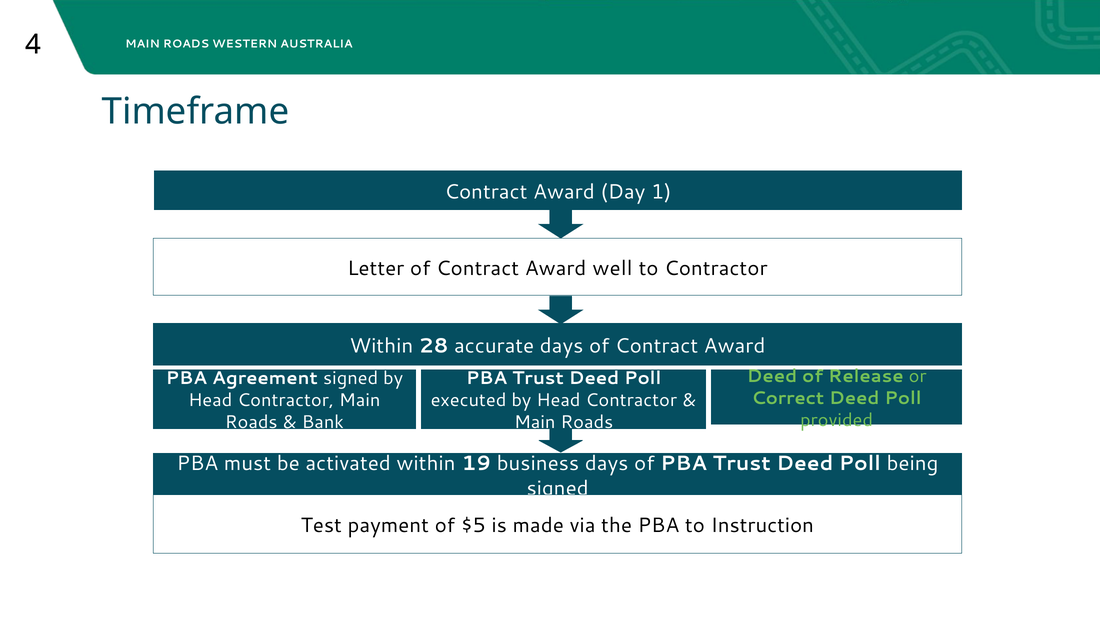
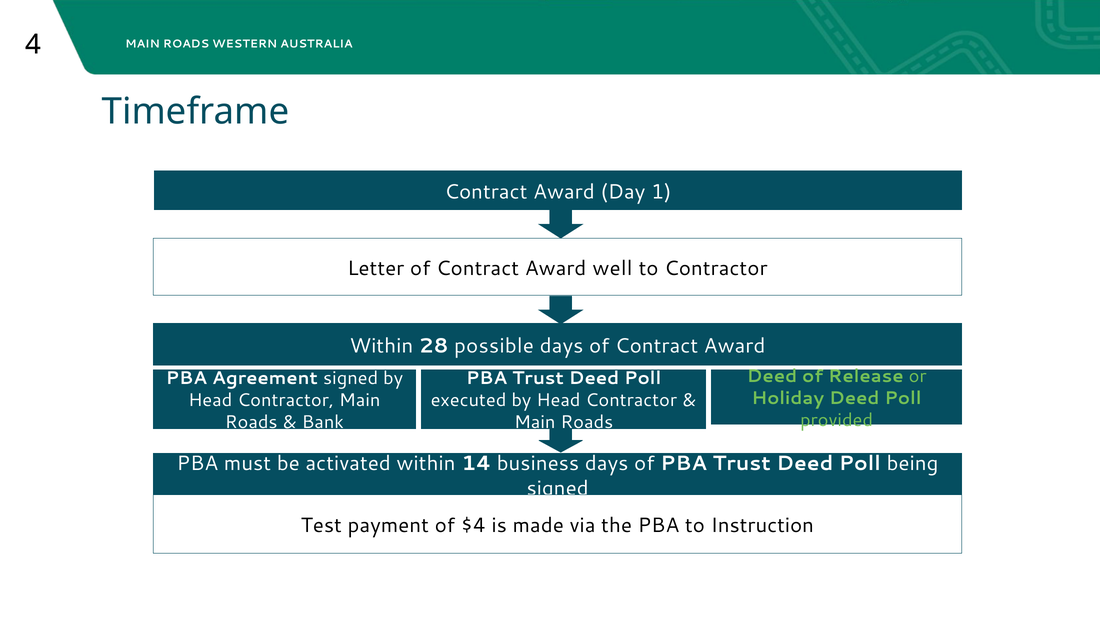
accurate: accurate -> possible
Correct: Correct -> Holiday
19: 19 -> 14
$5: $5 -> $4
